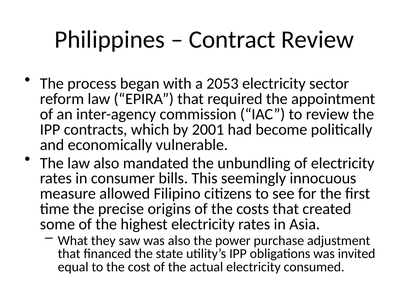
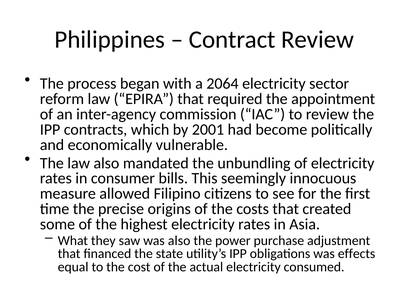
2053: 2053 -> 2064
invited: invited -> effects
